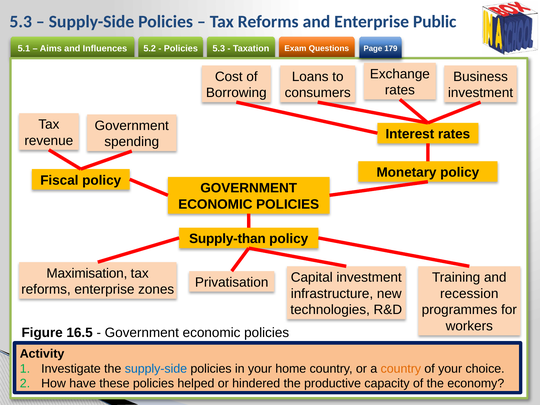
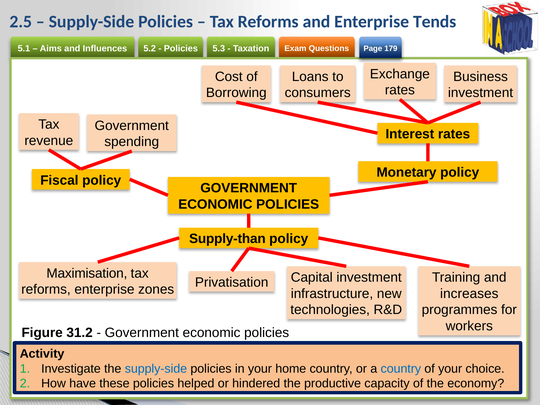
5.3 at (21, 22): 5.3 -> 2.5
Public: Public -> Tends
recession: recession -> increases
16.5: 16.5 -> 31.2
country at (401, 369) colour: orange -> blue
